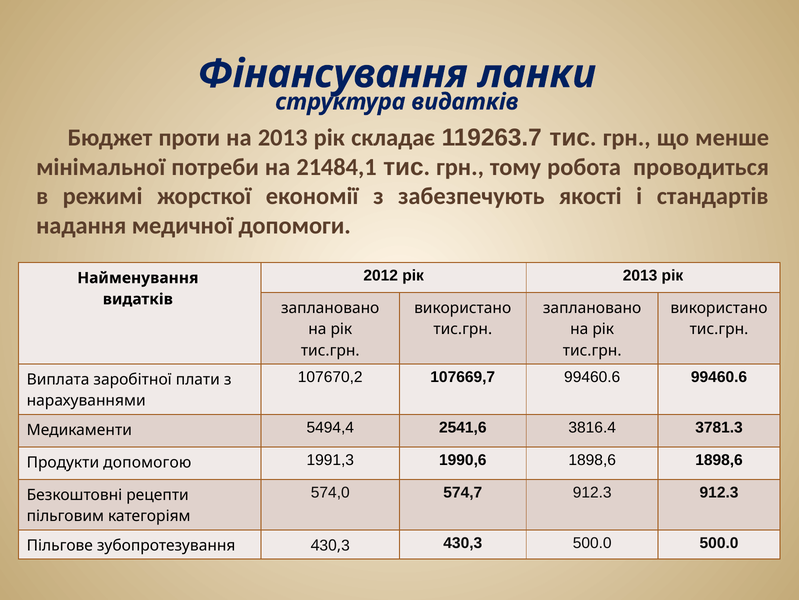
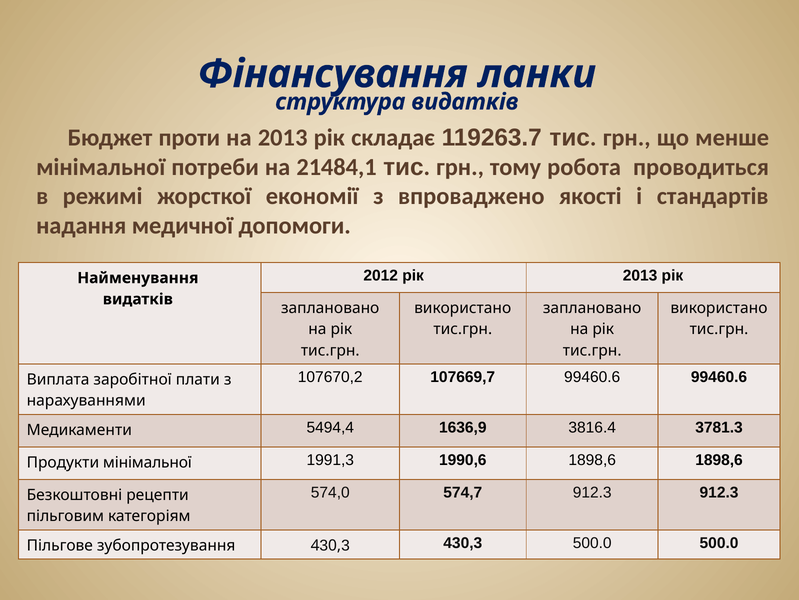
забезпечують: забезпечують -> впроваджено
2541,6: 2541,6 -> 1636,9
Продукти допомогою: допомогою -> мінімальної
